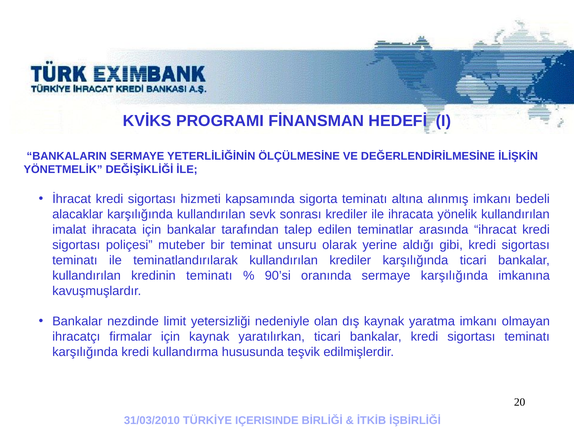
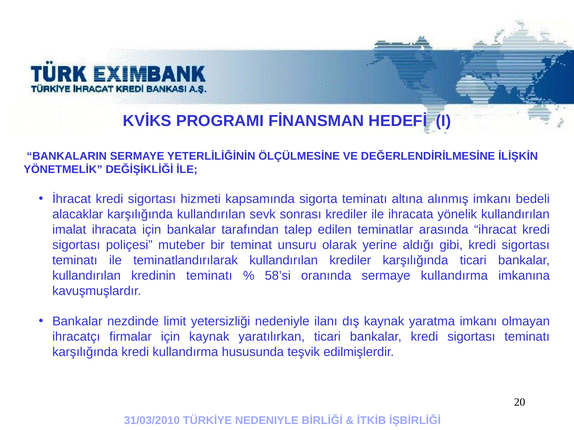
90’si: 90’si -> 58’si
sermaye karşılığında: karşılığında -> kullandırma
olan: olan -> ilanı
TÜRKİYE IÇERISINDE: IÇERISINDE -> NEDENIYLE
